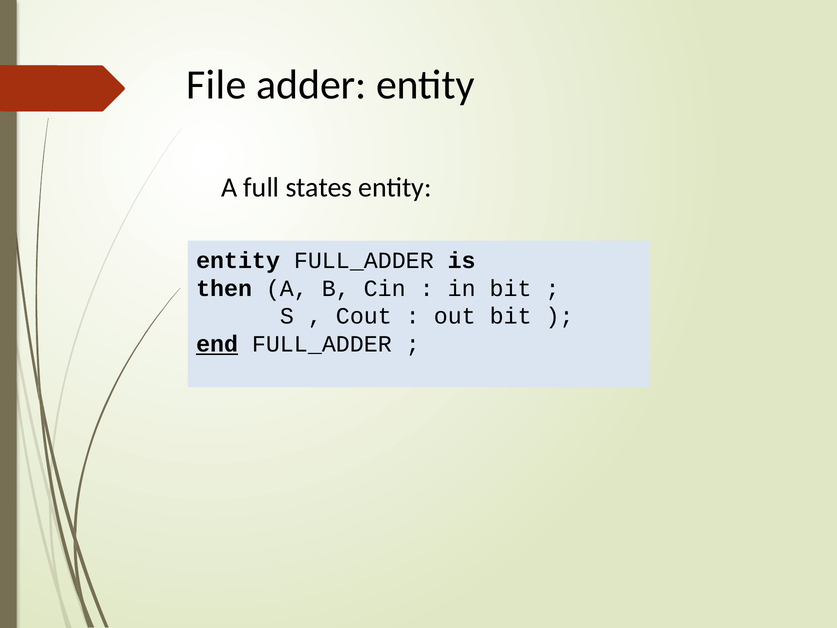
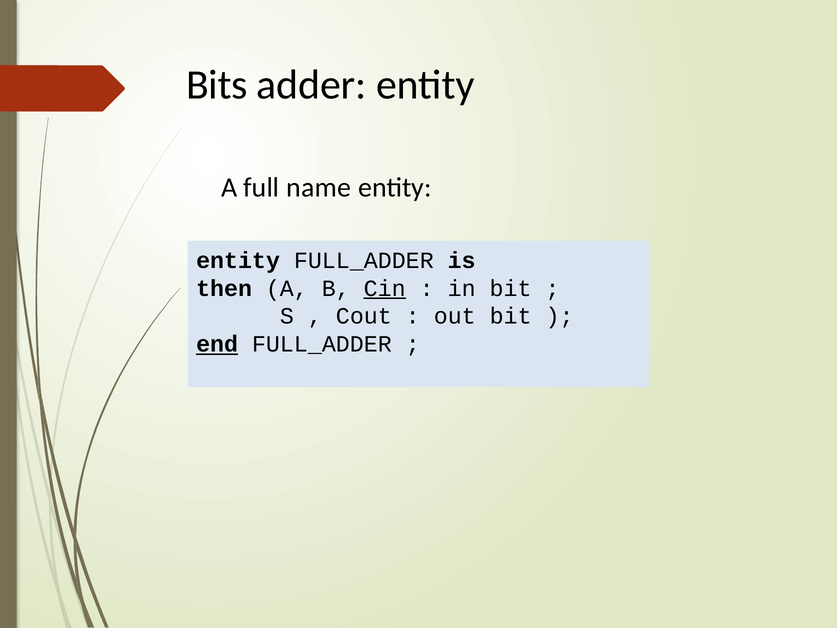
File: File -> Bits
states: states -> name
Cin underline: none -> present
